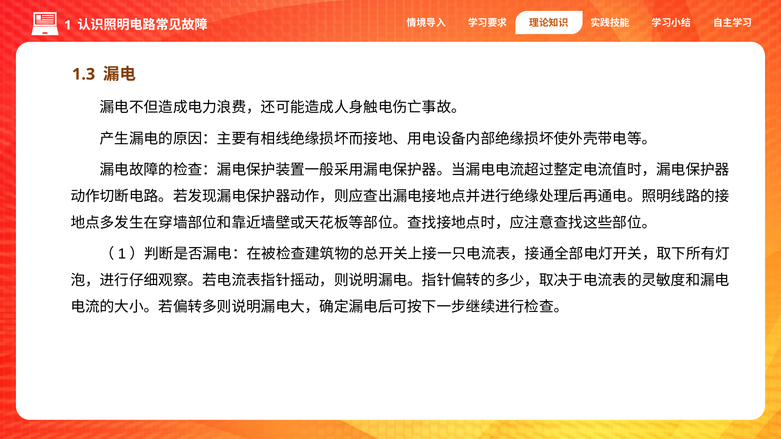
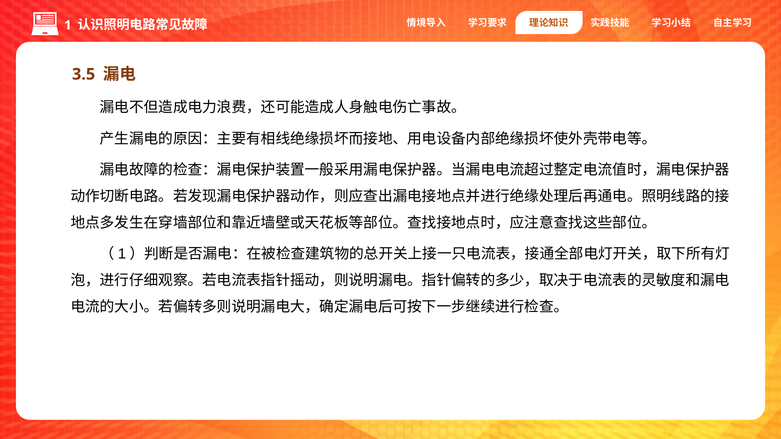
1.3: 1.3 -> 3.5
